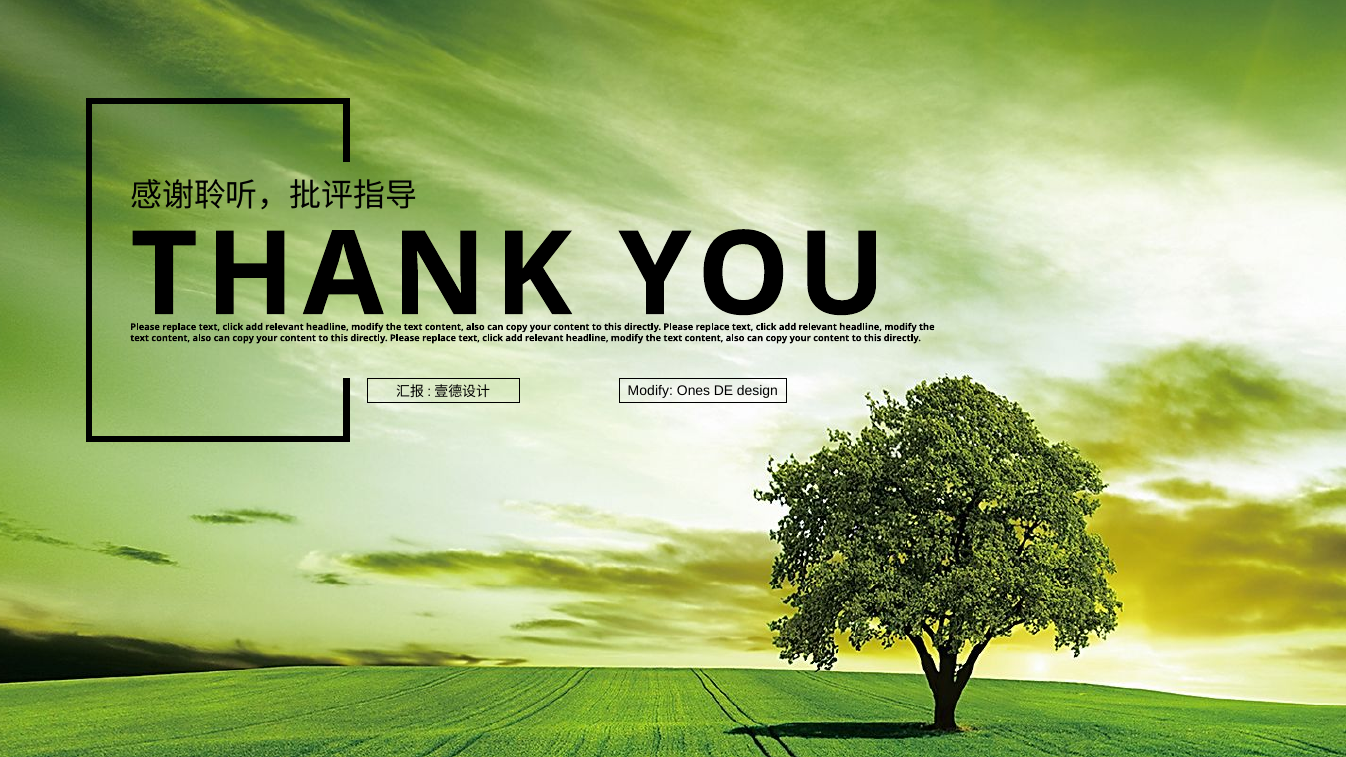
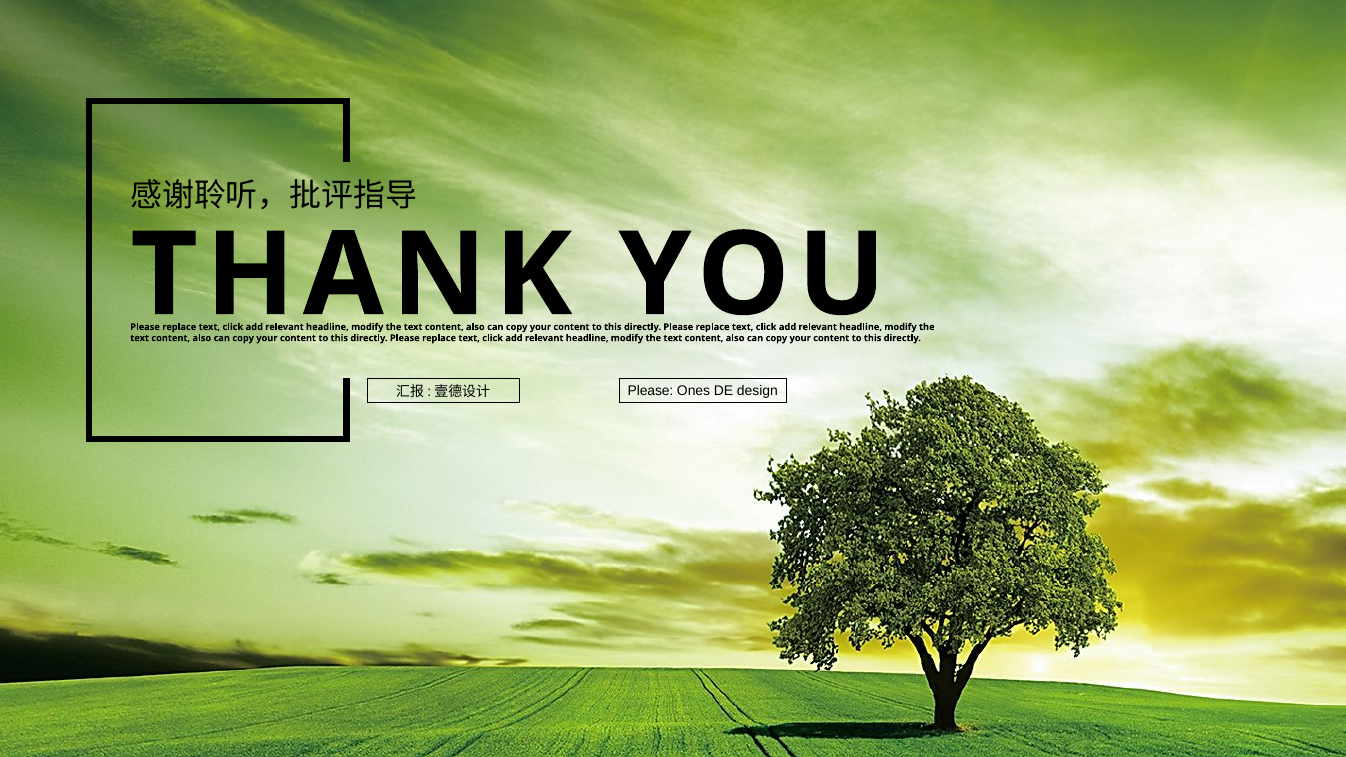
Modify at (650, 391): Modify -> Please
